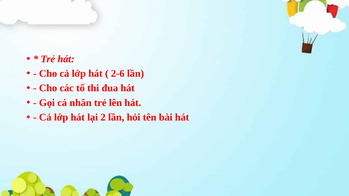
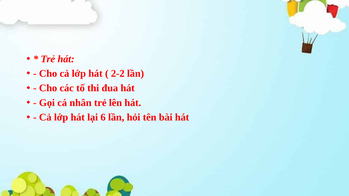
2-6: 2-6 -> 2-2
2: 2 -> 6
